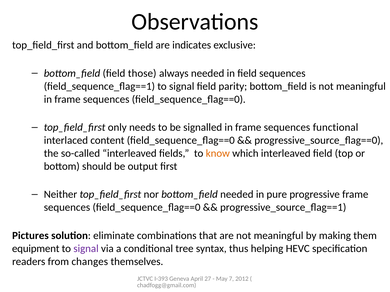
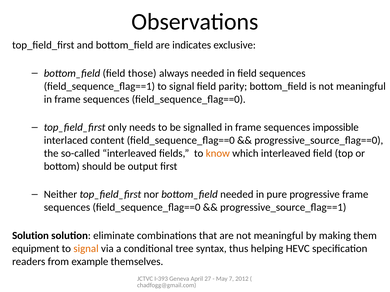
functional: functional -> impossible
Pictures at (30, 236): Pictures -> Solution
signal at (86, 249) colour: purple -> orange
changes: changes -> example
